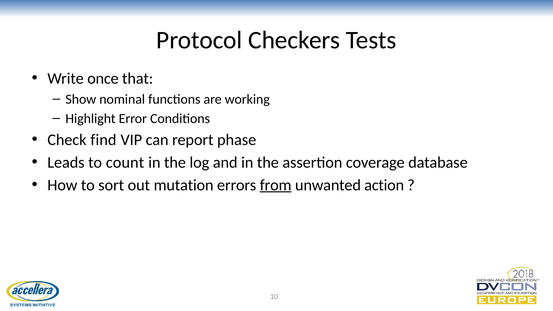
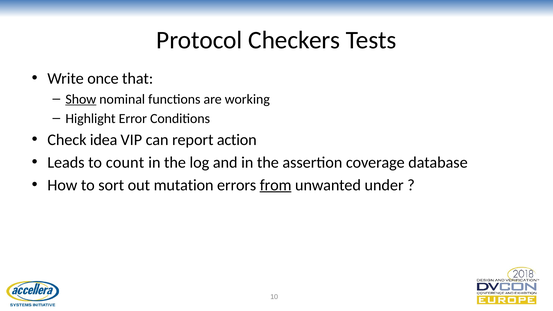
Show underline: none -> present
find: find -> idea
phase: phase -> action
action: action -> under
